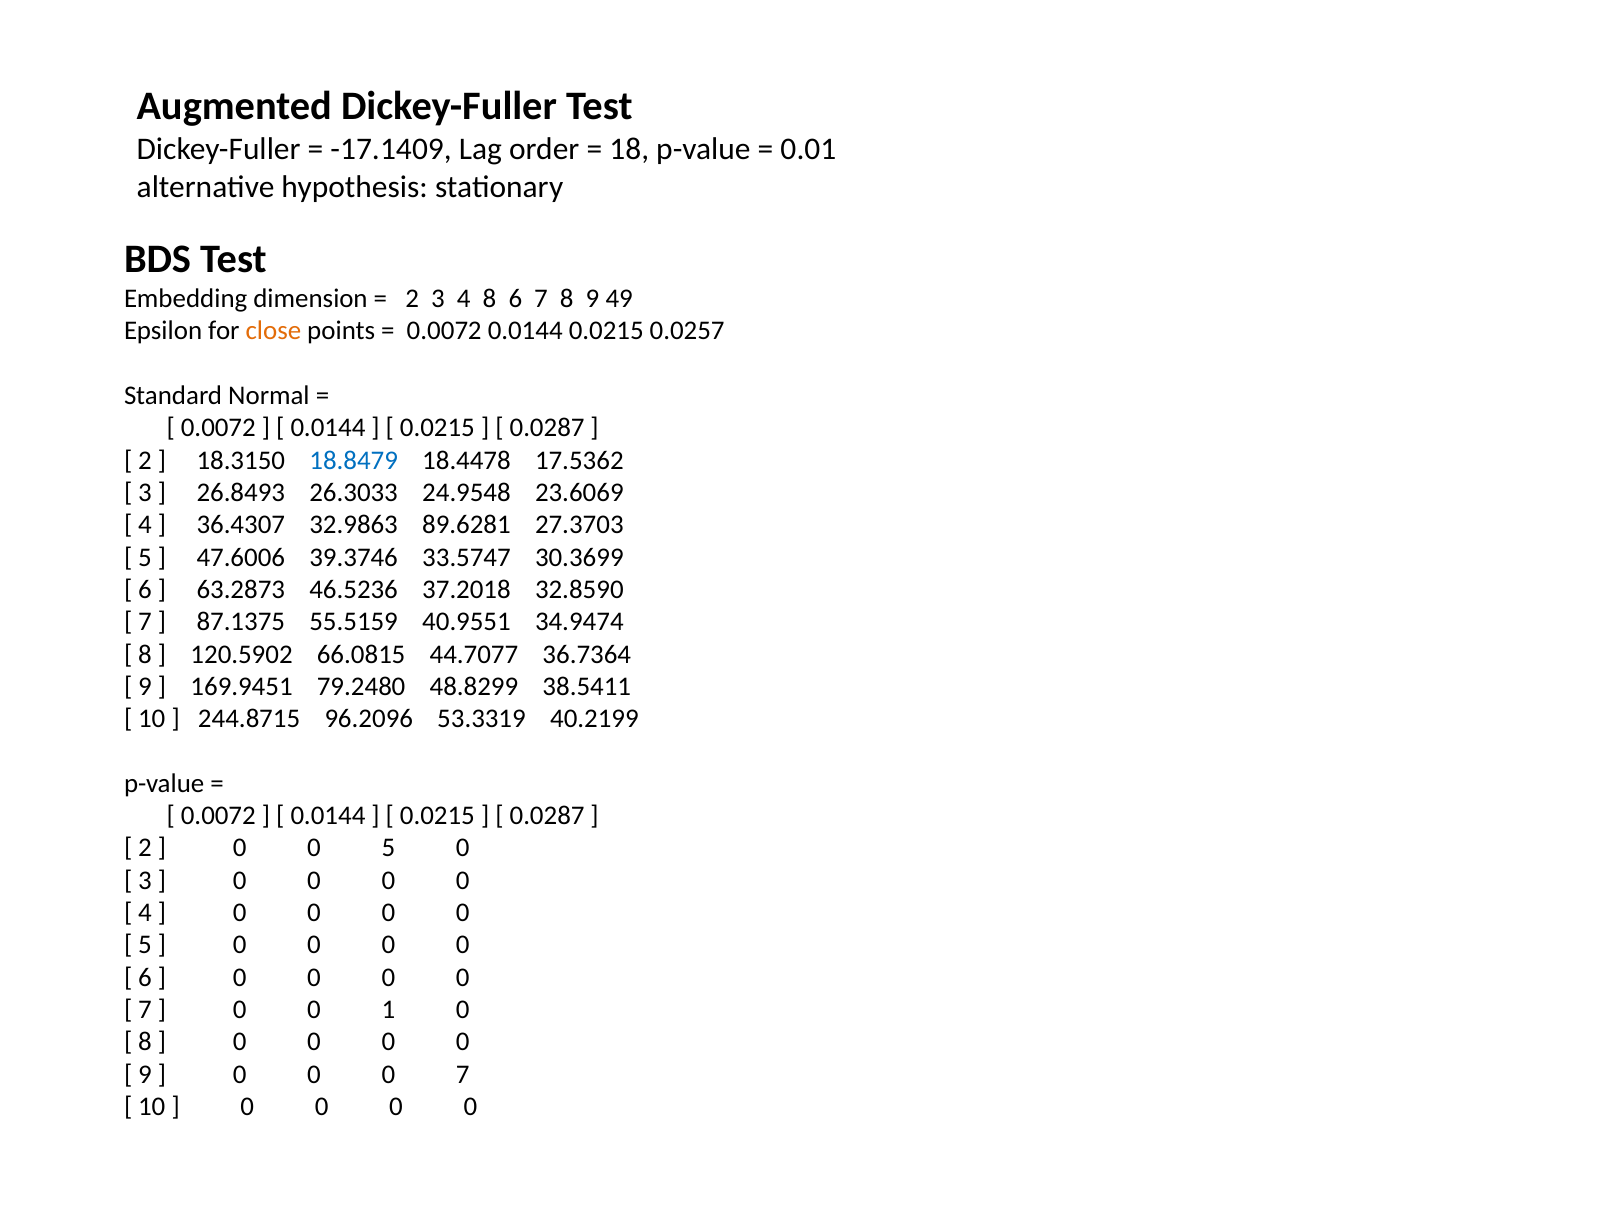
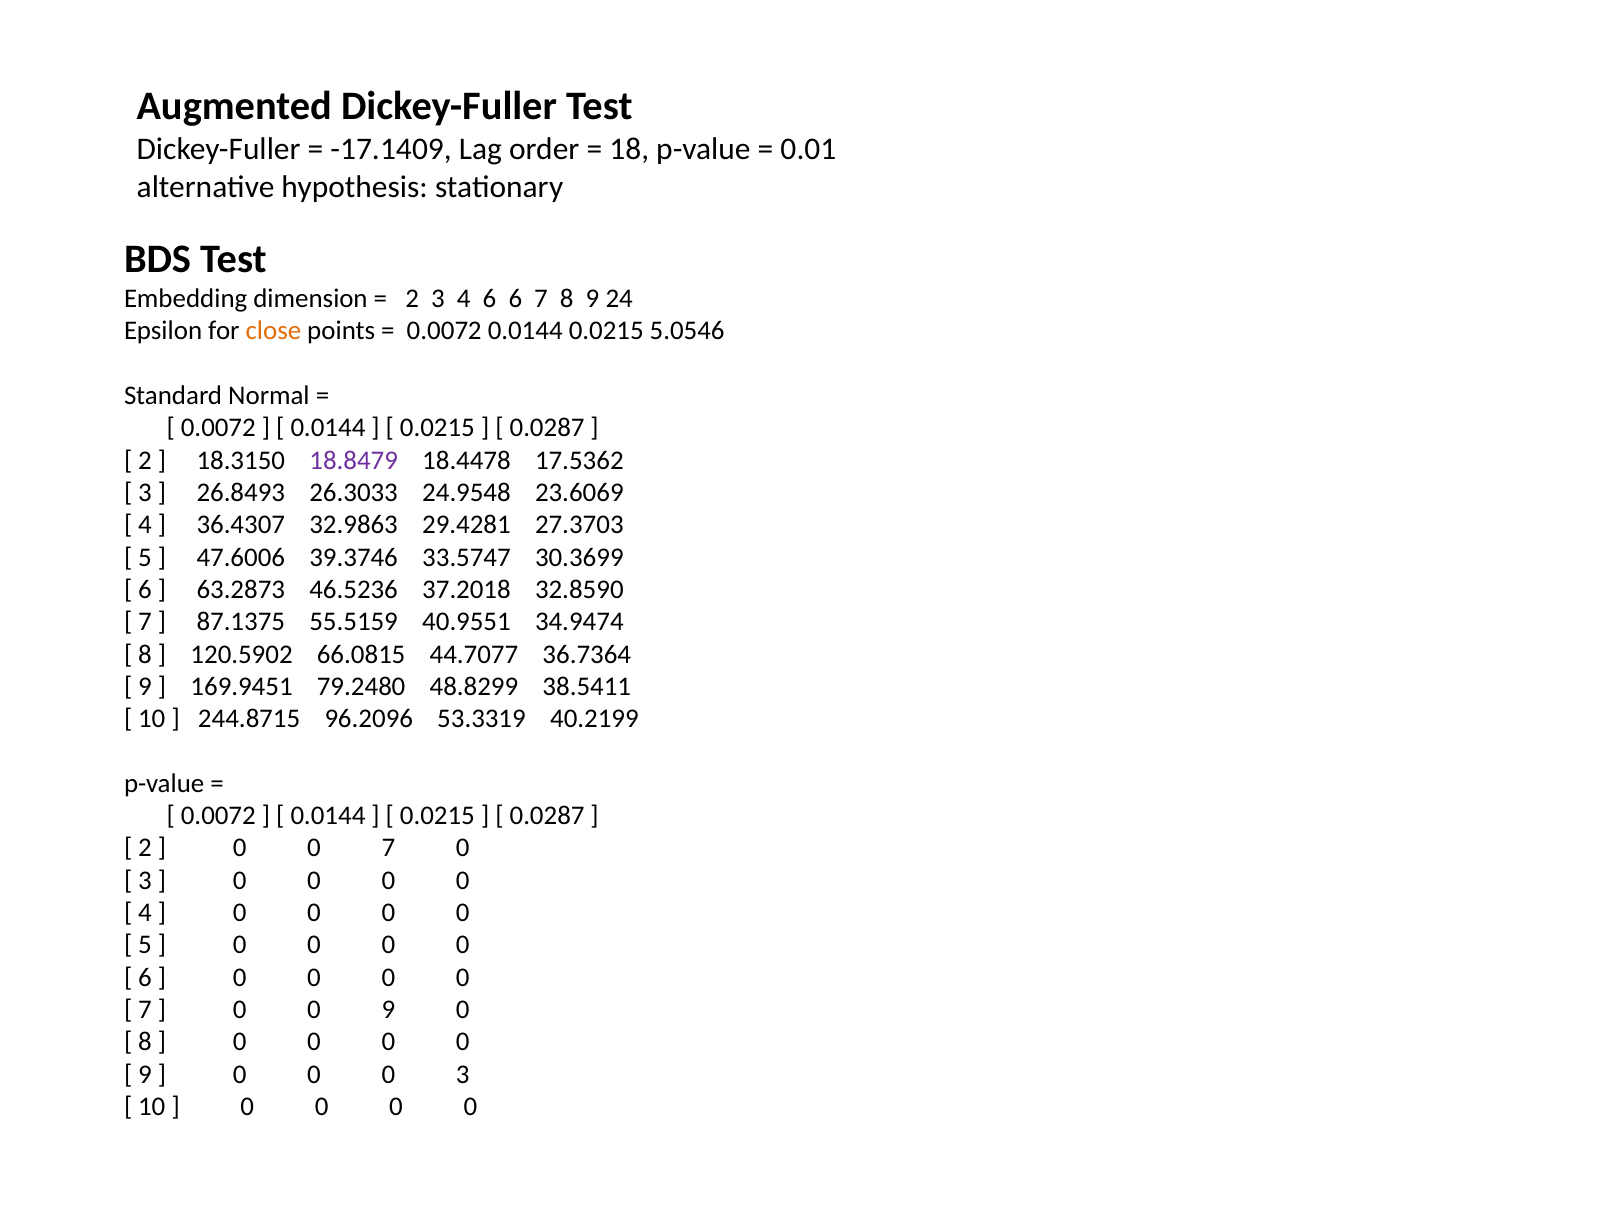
4 8: 8 -> 6
49: 49 -> 24
0.0257: 0.0257 -> 5.0546
18.8479 colour: blue -> purple
89.6281: 89.6281 -> 29.4281
0 5: 5 -> 7
0 1: 1 -> 9
0 7: 7 -> 3
